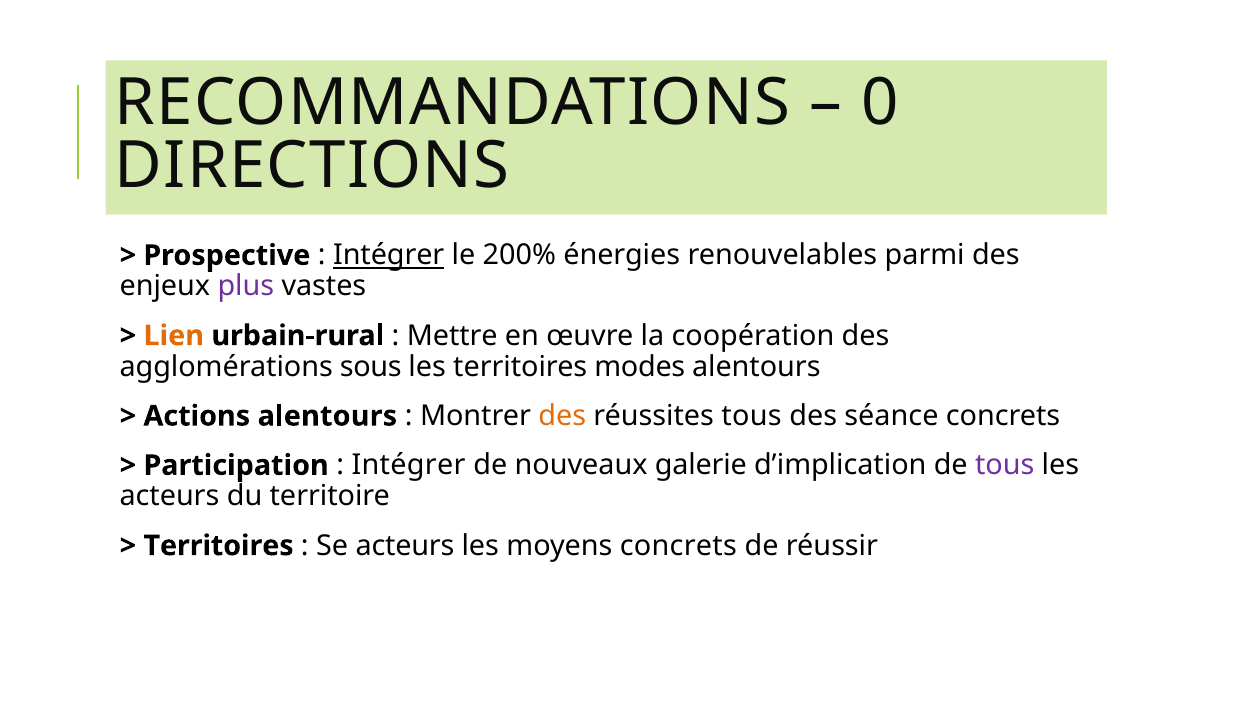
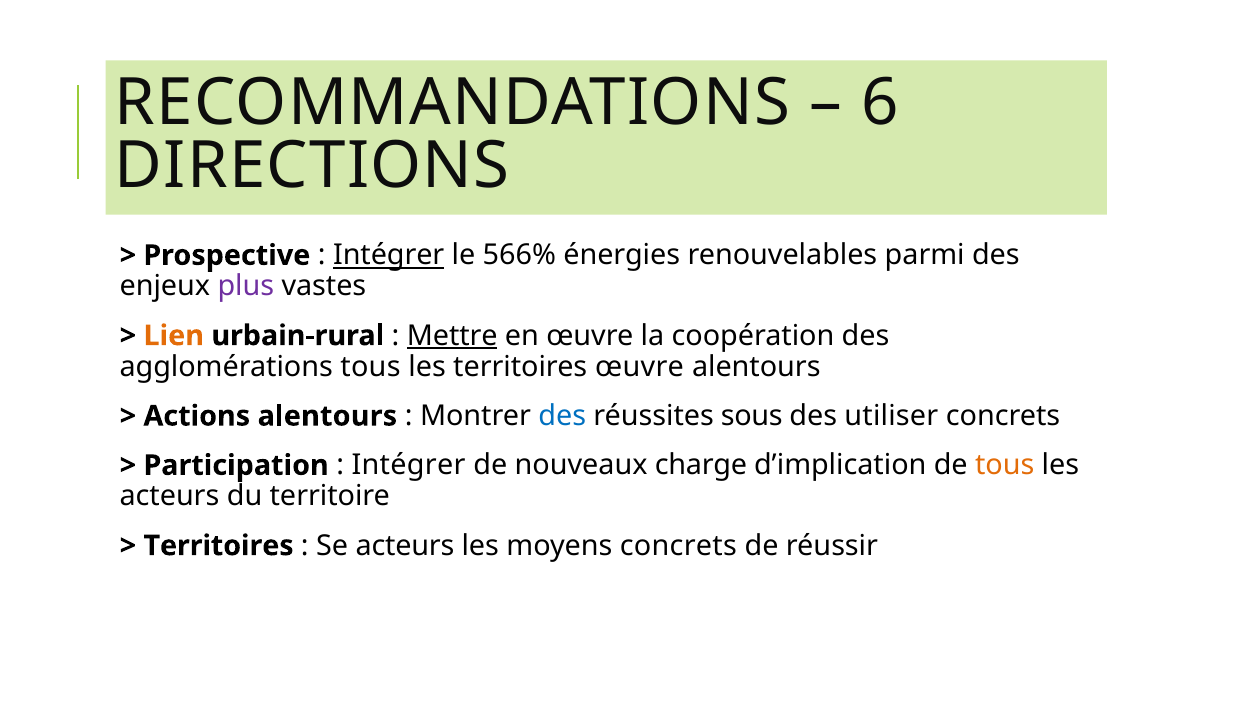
0: 0 -> 6
200%: 200% -> 566%
Mettre underline: none -> present
agglomérations sous: sous -> tous
territoires modes: modes -> œuvre
des at (562, 416) colour: orange -> blue
réussites tous: tous -> sous
séance: séance -> utiliser
galerie: galerie -> charge
tous at (1005, 466) colour: purple -> orange
